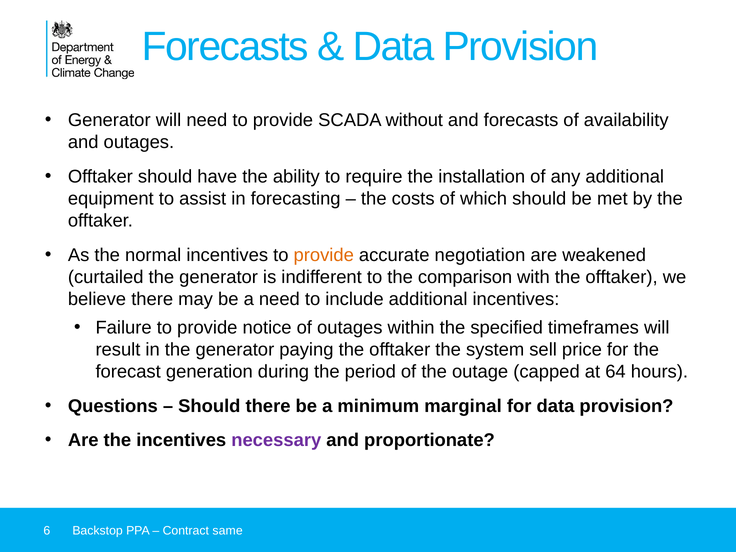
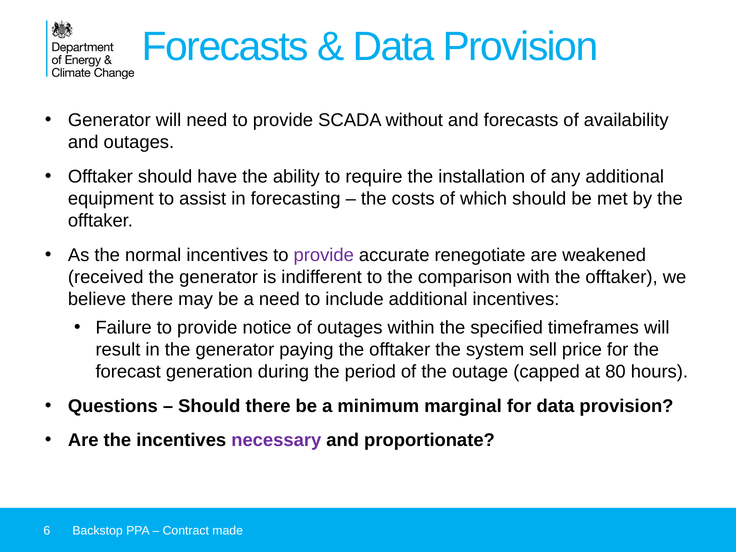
provide at (324, 255) colour: orange -> purple
negotiation: negotiation -> renegotiate
curtailed: curtailed -> received
64: 64 -> 80
same: same -> made
